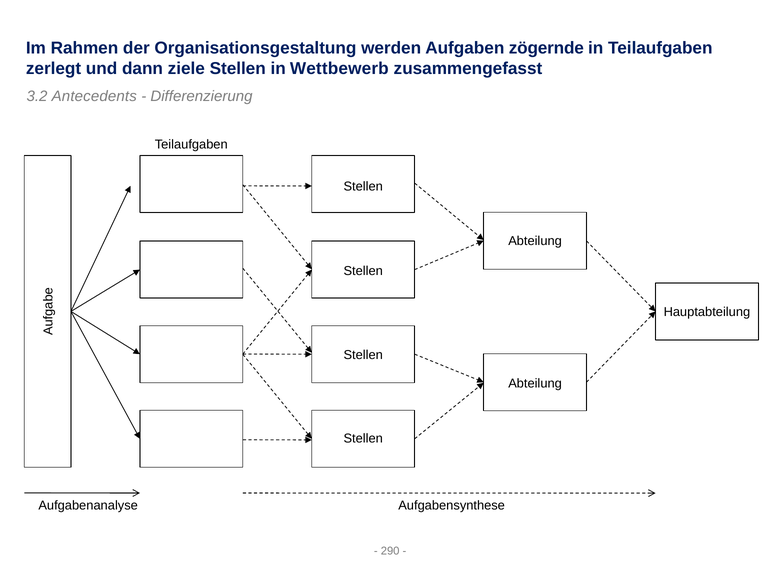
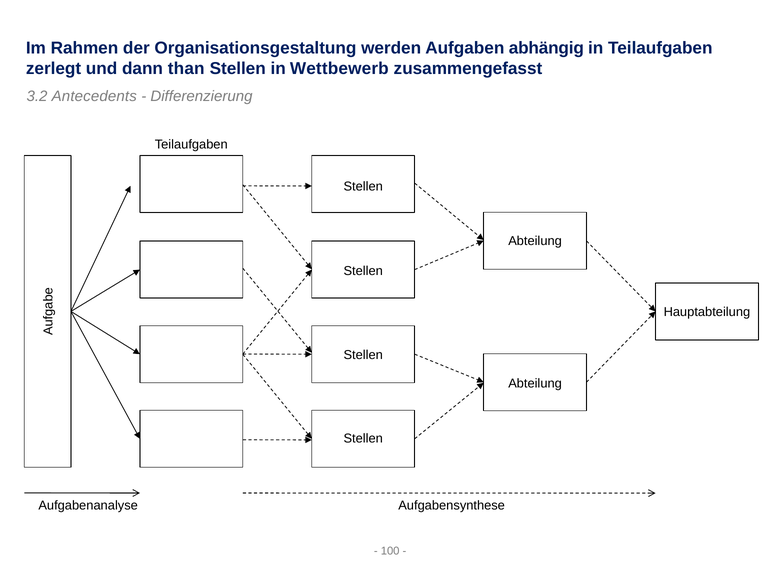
zögernde: zögernde -> abhängig
ziele: ziele -> than
290: 290 -> 100
